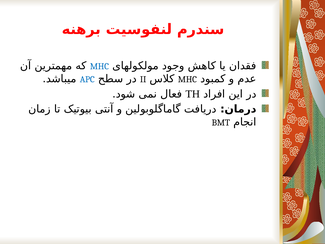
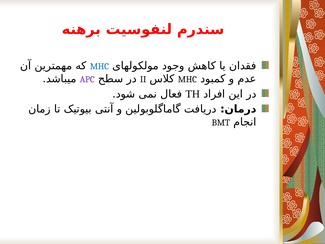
APC colour: blue -> purple
